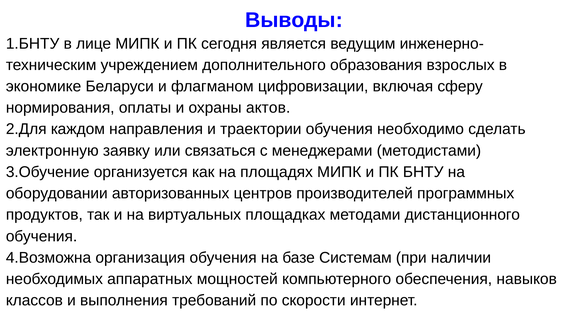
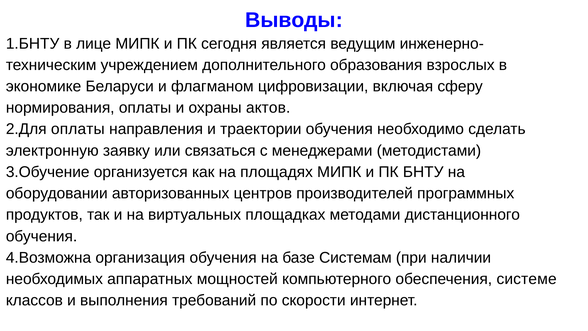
2.Для каждом: каждом -> оплаты
навыков: навыков -> системе
